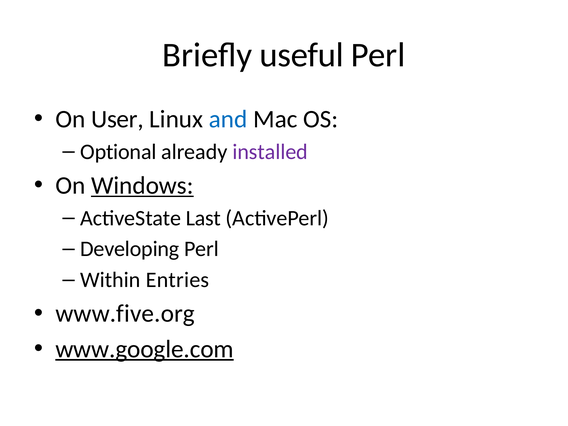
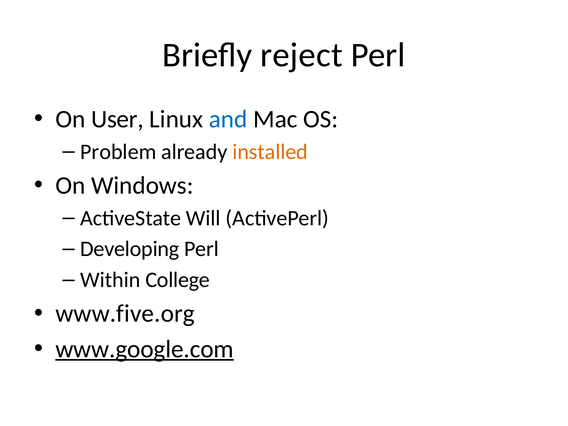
useful: useful -> reject
Optional: Optional -> Problem
installed colour: purple -> orange
Windows underline: present -> none
Last: Last -> Will
Entries: Entries -> College
